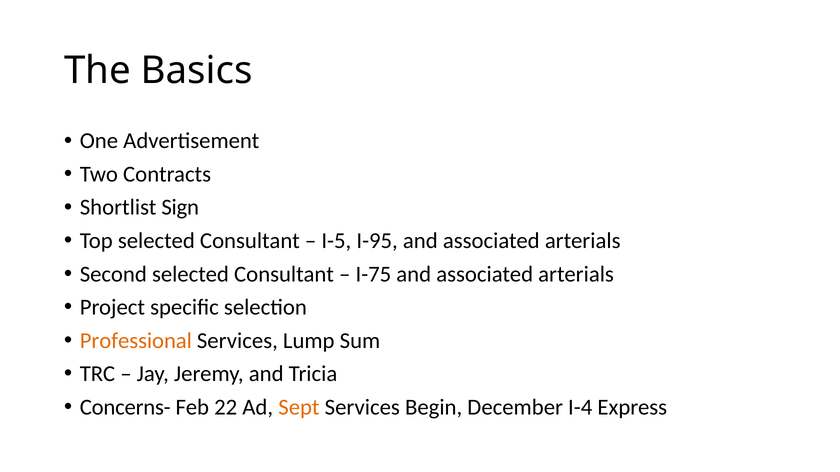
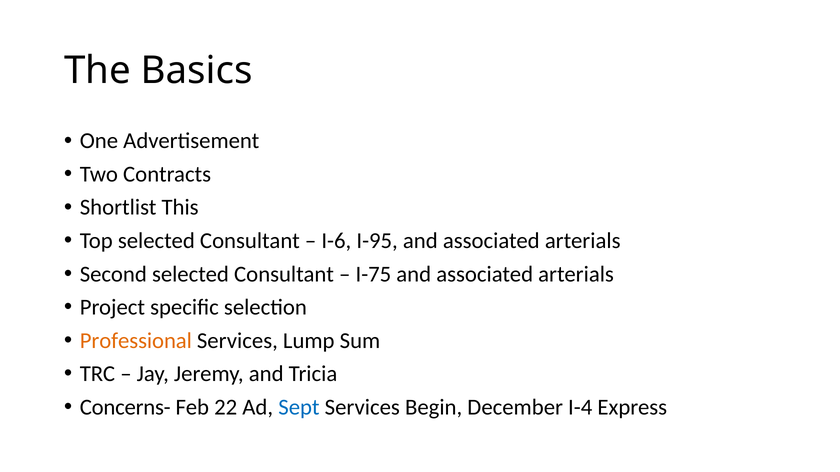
Sign: Sign -> This
I-5: I-5 -> I-6
Sept colour: orange -> blue
